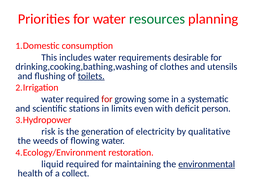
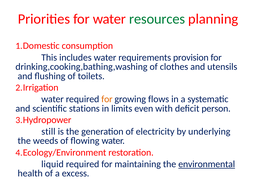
desirable: desirable -> provision
toilets underline: present -> none
for at (107, 99) colour: red -> orange
some: some -> flows
risk: risk -> still
qualitative: qualitative -> underlying
collect: collect -> excess
